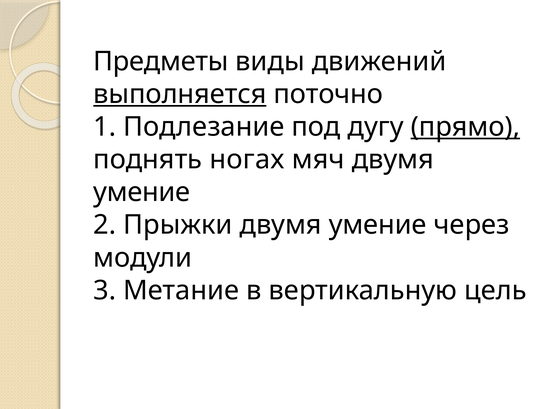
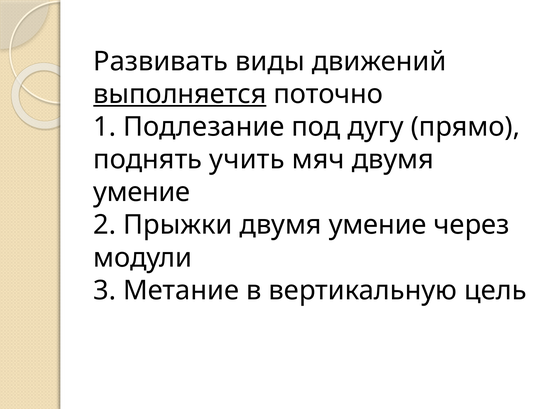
Предметы: Предметы -> Развивать
прямо underline: present -> none
ногах: ногах -> учить
